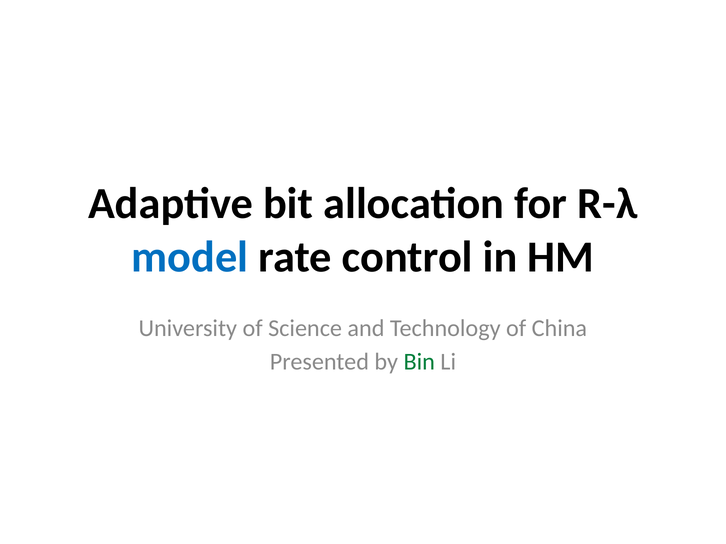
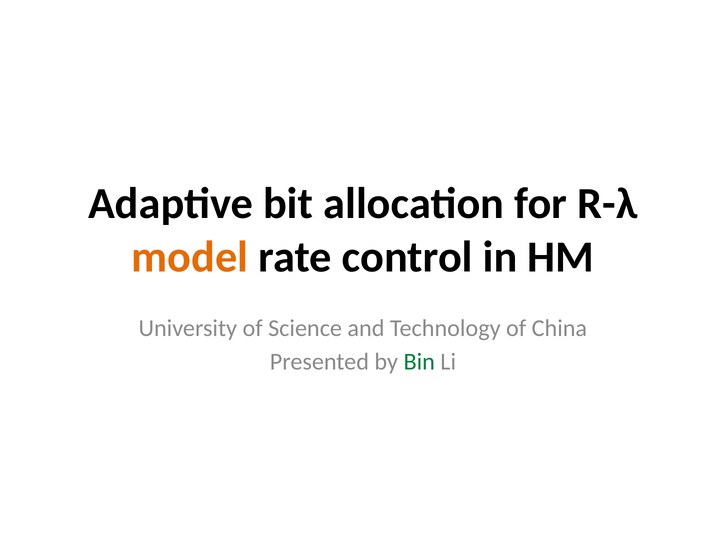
model colour: blue -> orange
